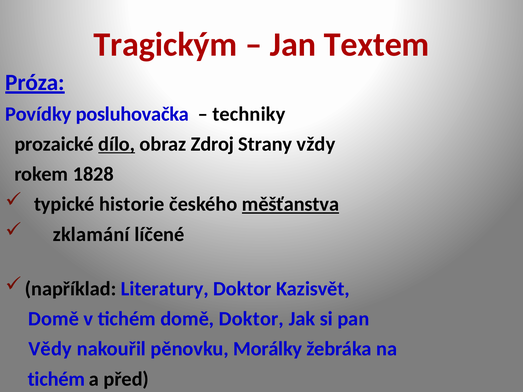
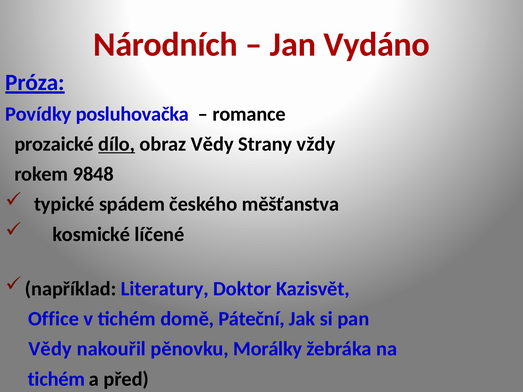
Tragickým: Tragickým -> Národních
Textem: Textem -> Vydáno
techniky: techniky -> romance
obraz Zdroj: Zdroj -> Vědy
1828: 1828 -> 9848
historie: historie -> spádem
měšťanstva underline: present -> none
zklamání: zklamání -> kosmické
Domě at (54, 319): Domě -> Office
domě Doktor: Doktor -> Páteční
